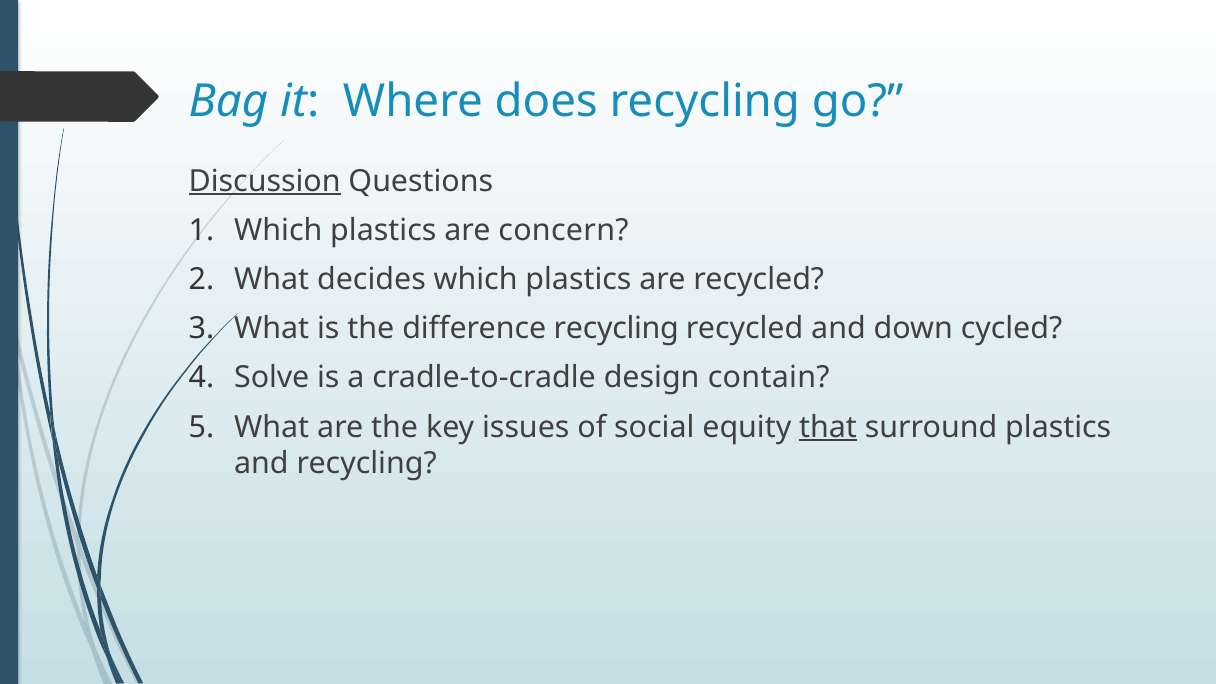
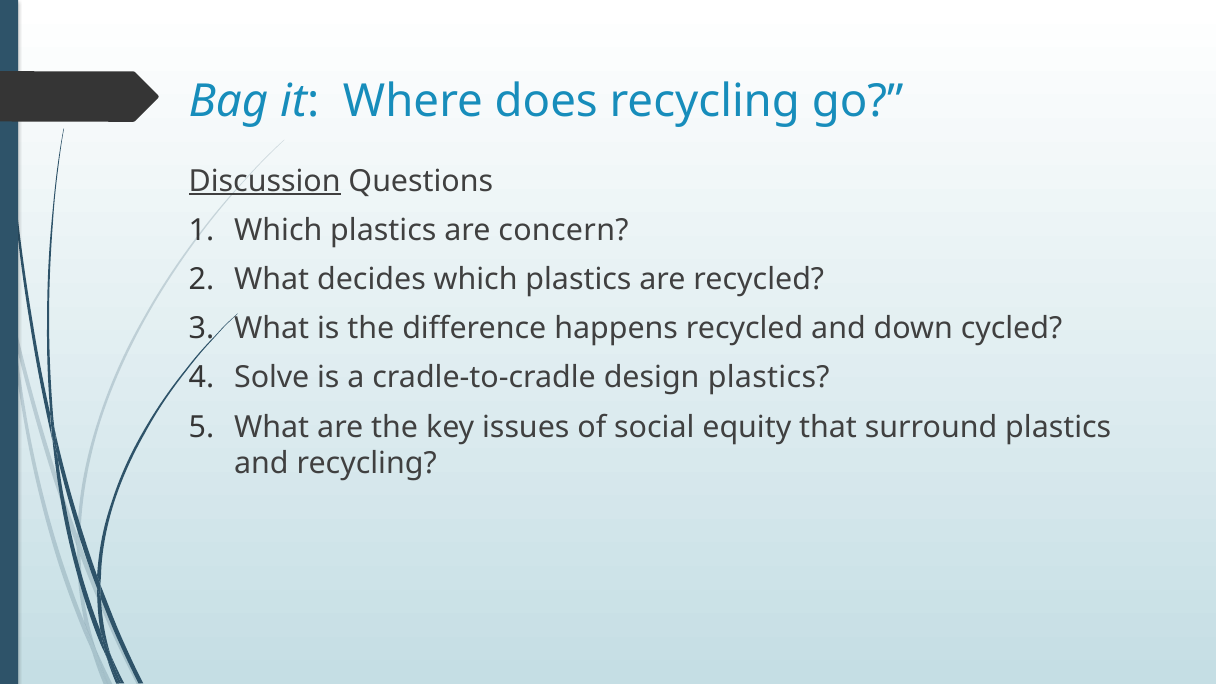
difference recycling: recycling -> happens
design contain: contain -> plastics
that underline: present -> none
